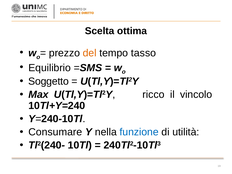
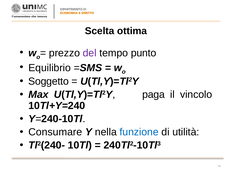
del colour: orange -> purple
tasso: tasso -> punto
ricco: ricco -> paga
